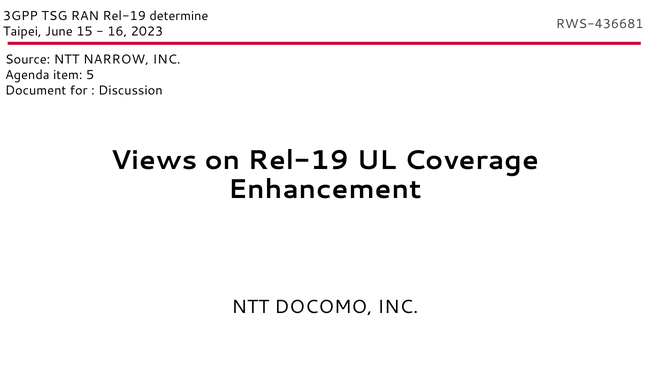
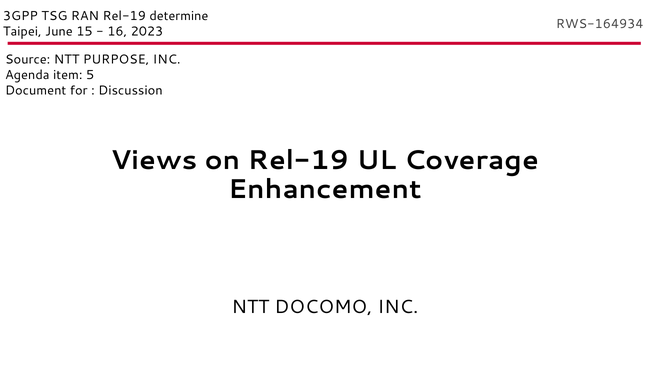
RWS-436681: RWS-436681 -> RWS-164934
NARROW: NARROW -> PURPOSE
